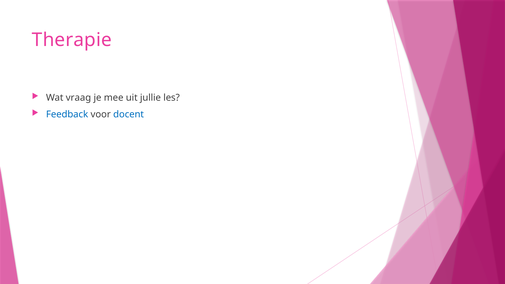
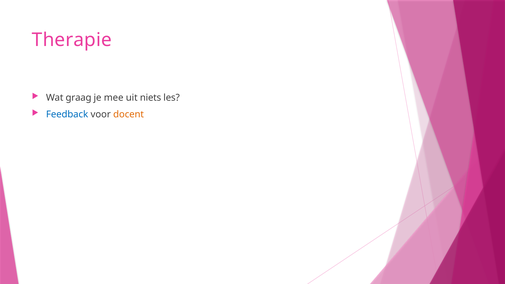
vraag: vraag -> graag
jullie: jullie -> niets
docent colour: blue -> orange
